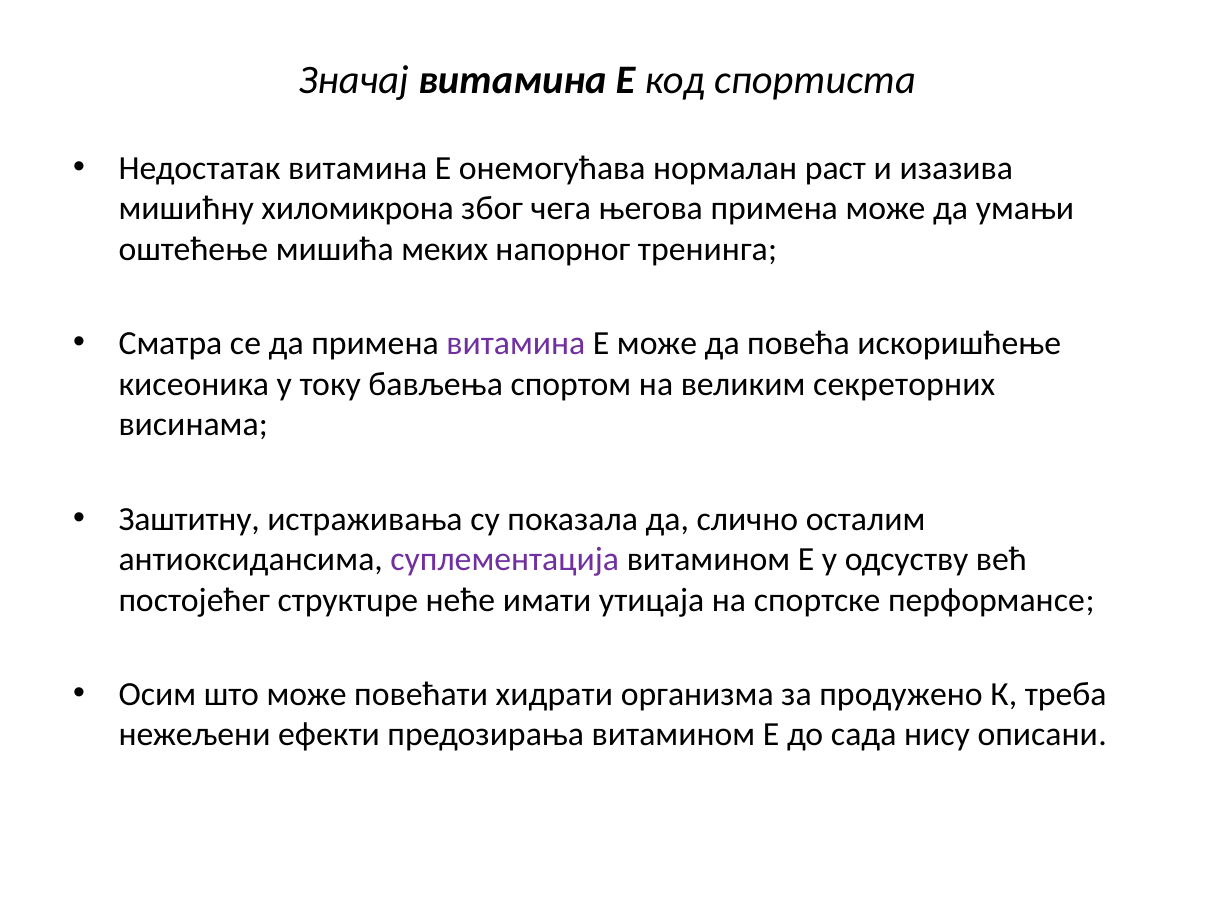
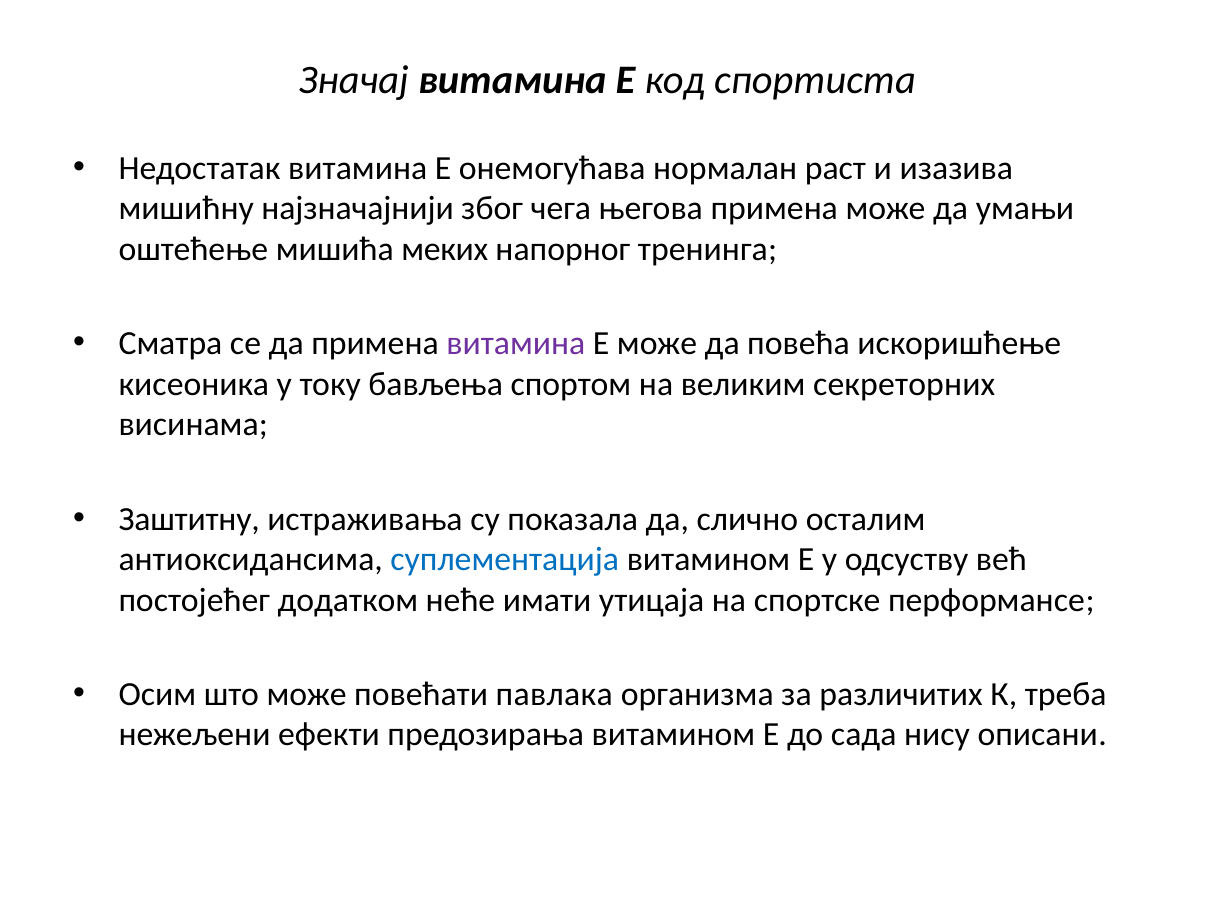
хиломикрона: хиломикрона -> најзначајнији
суплементација colour: purple -> blue
структuре: структuре -> додатком
хидрати: хидрати -> павлака
продужено: продужено -> различитих
